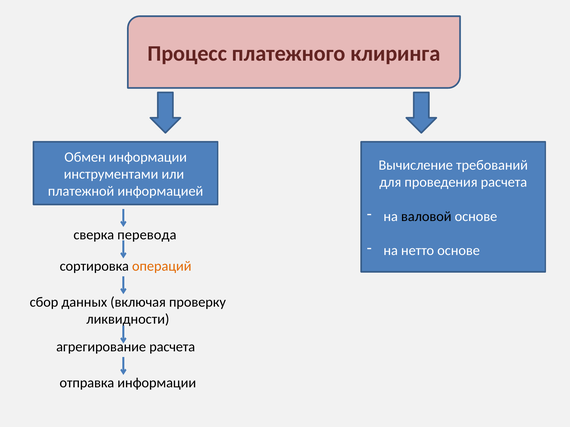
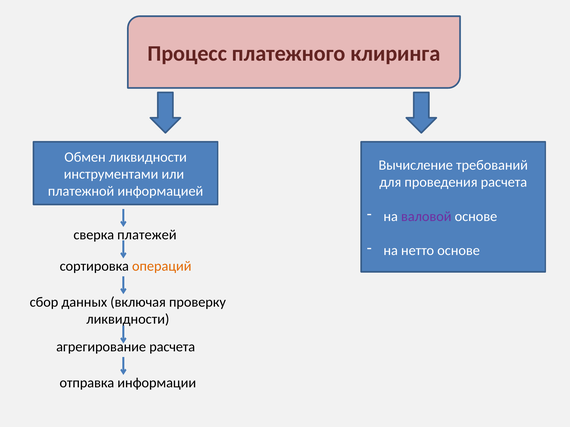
Обмен информации: информации -> ликвидности
валовой colour: black -> purple
перевода: перевода -> платежей
